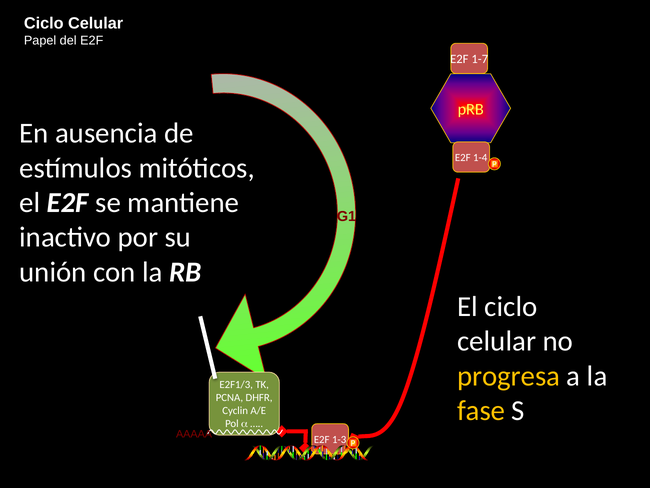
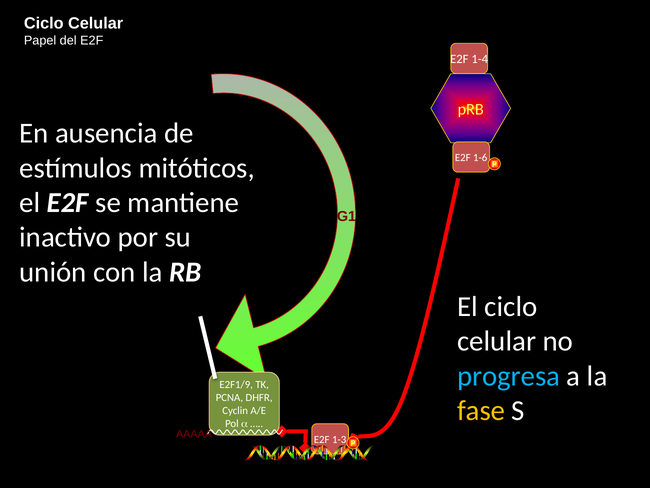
1-7: 1-7 -> 1-4
1-4: 1-4 -> 1-6
progresa colour: yellow -> light blue
E2F1/3: E2F1/3 -> E2F1/9
